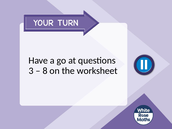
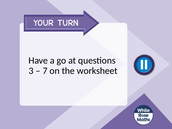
8: 8 -> 7
